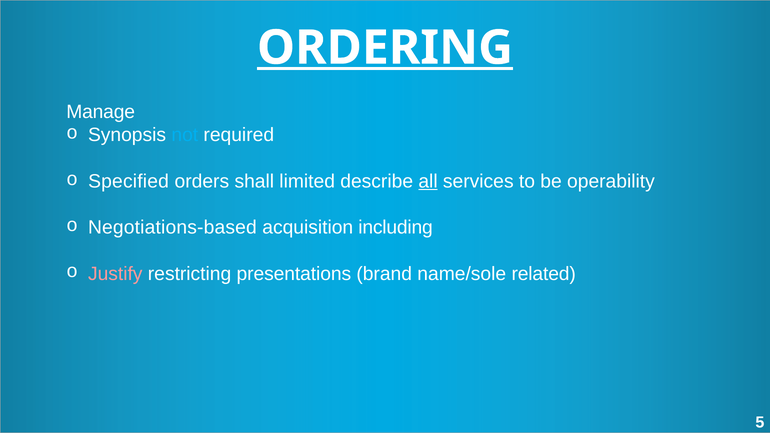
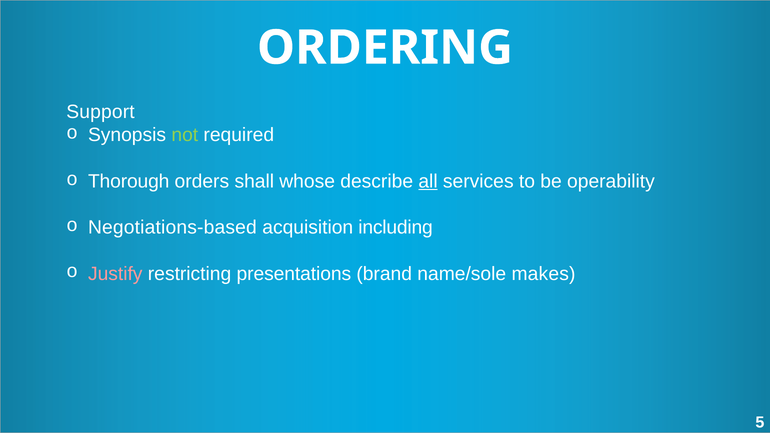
ORDERING underline: present -> none
Manage: Manage -> Support
not colour: light blue -> light green
Specified: Specified -> Thorough
limited: limited -> whose
related: related -> makes
